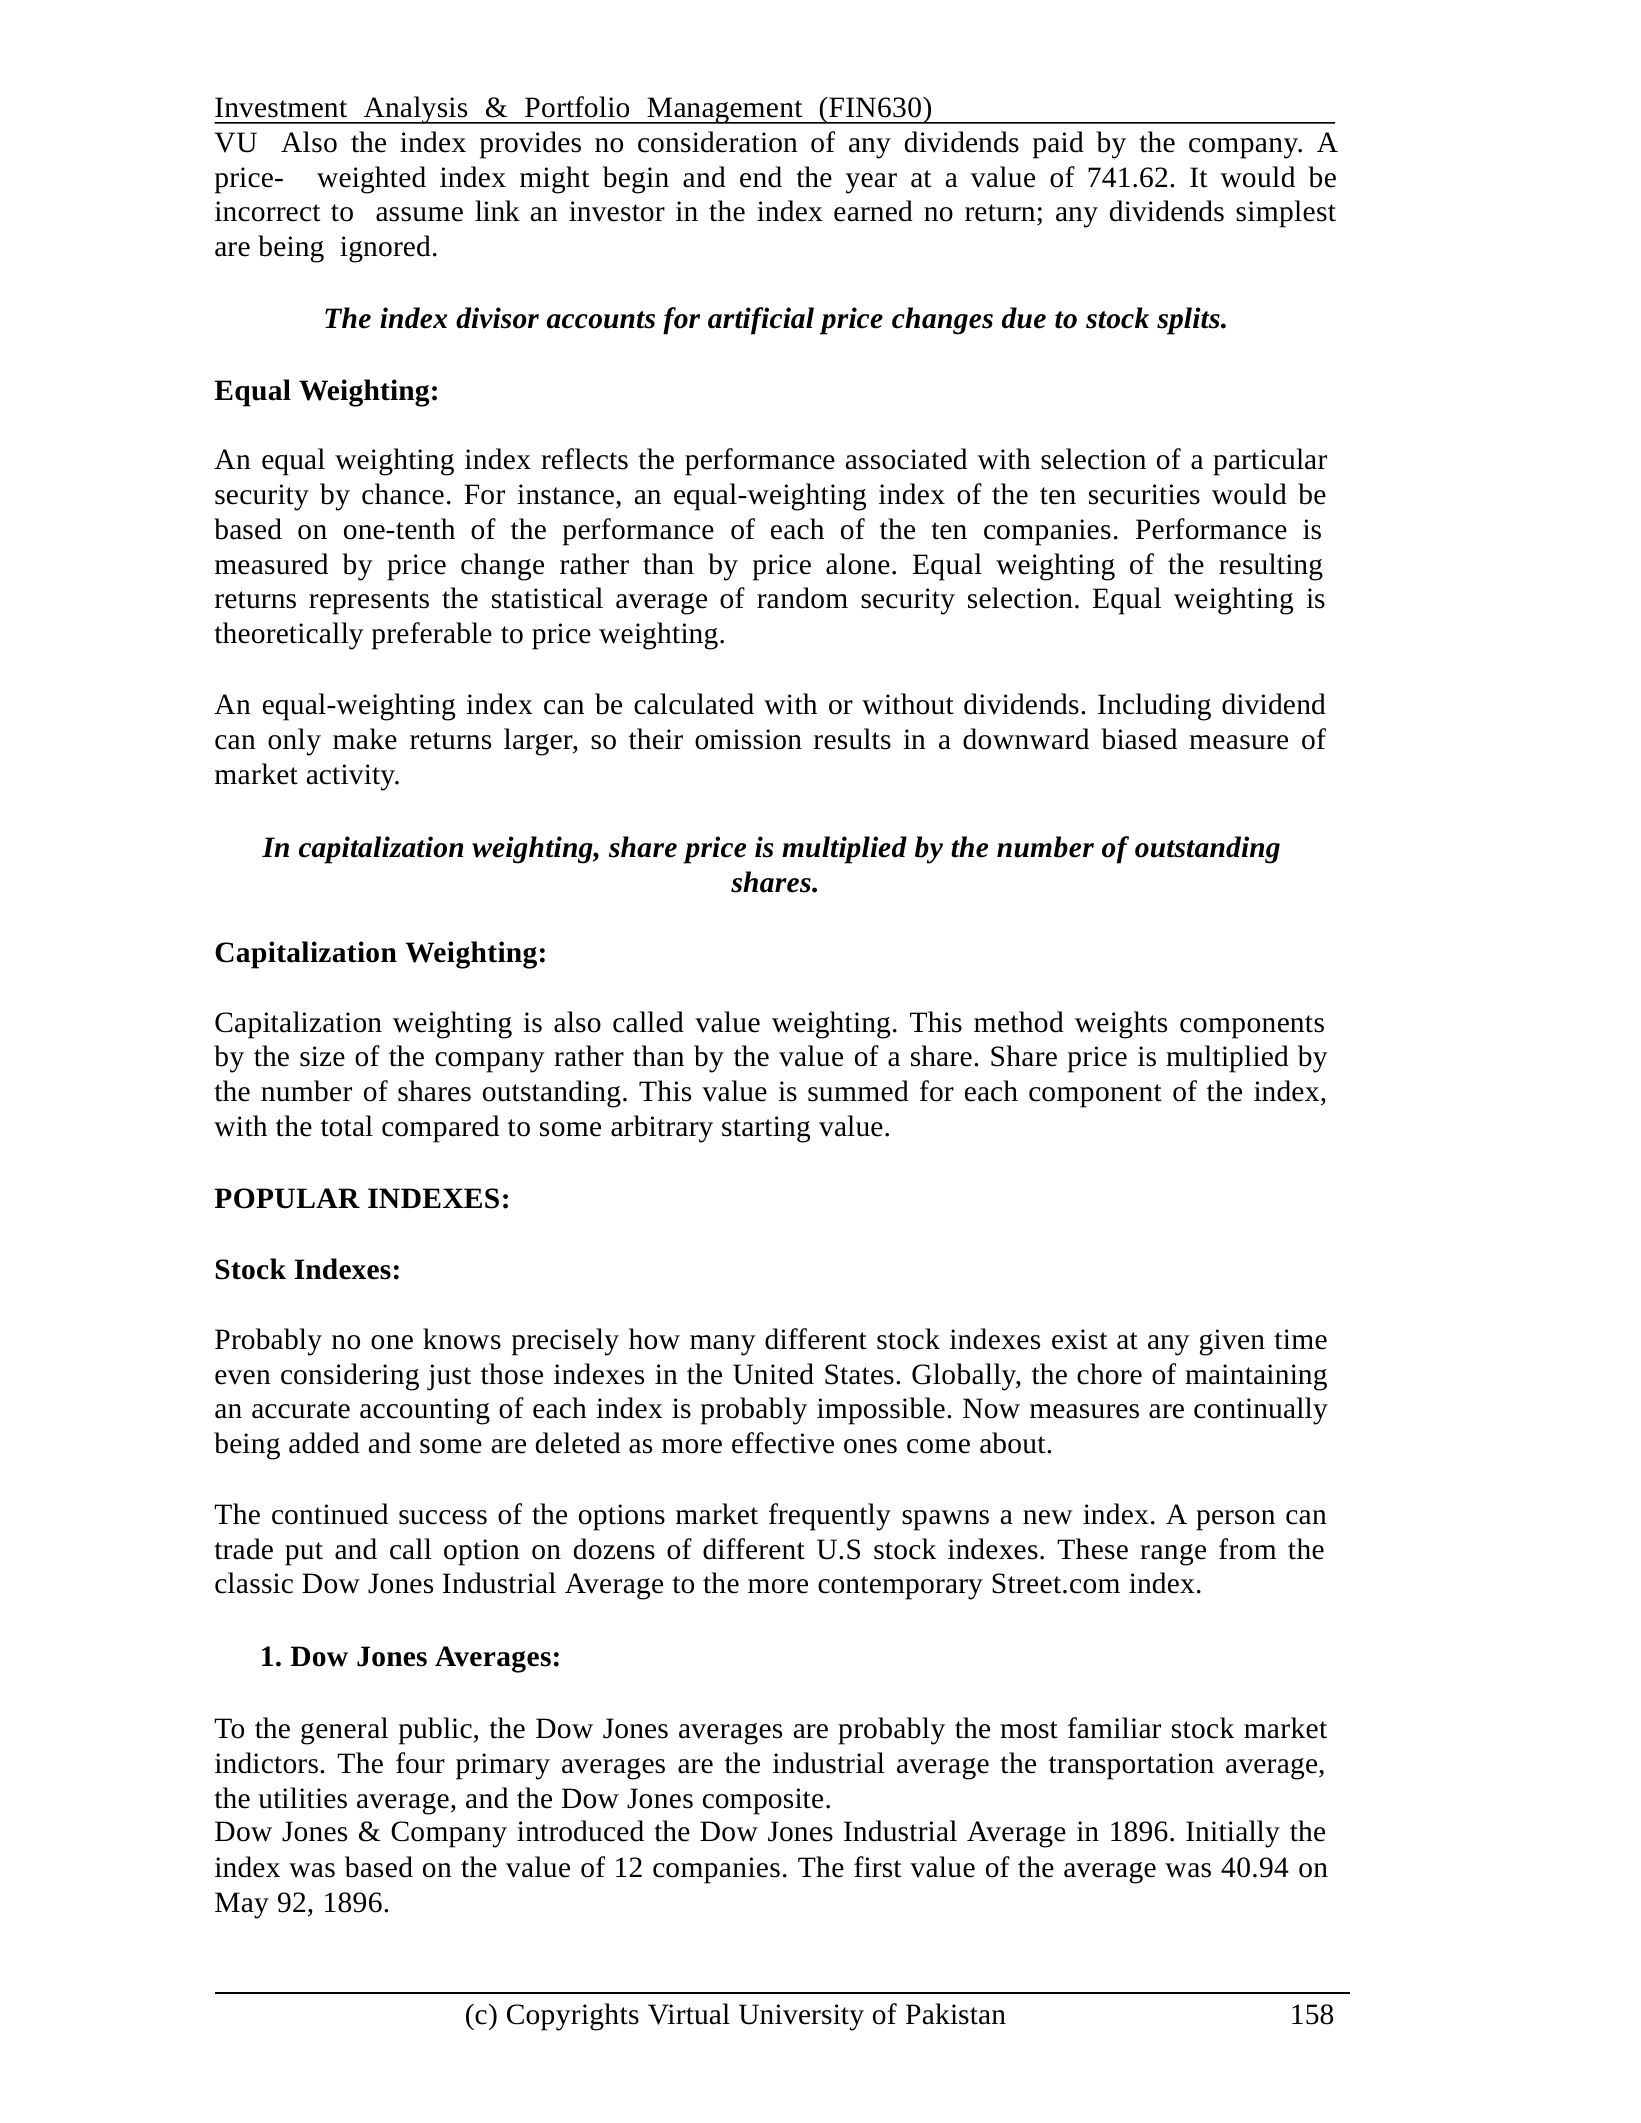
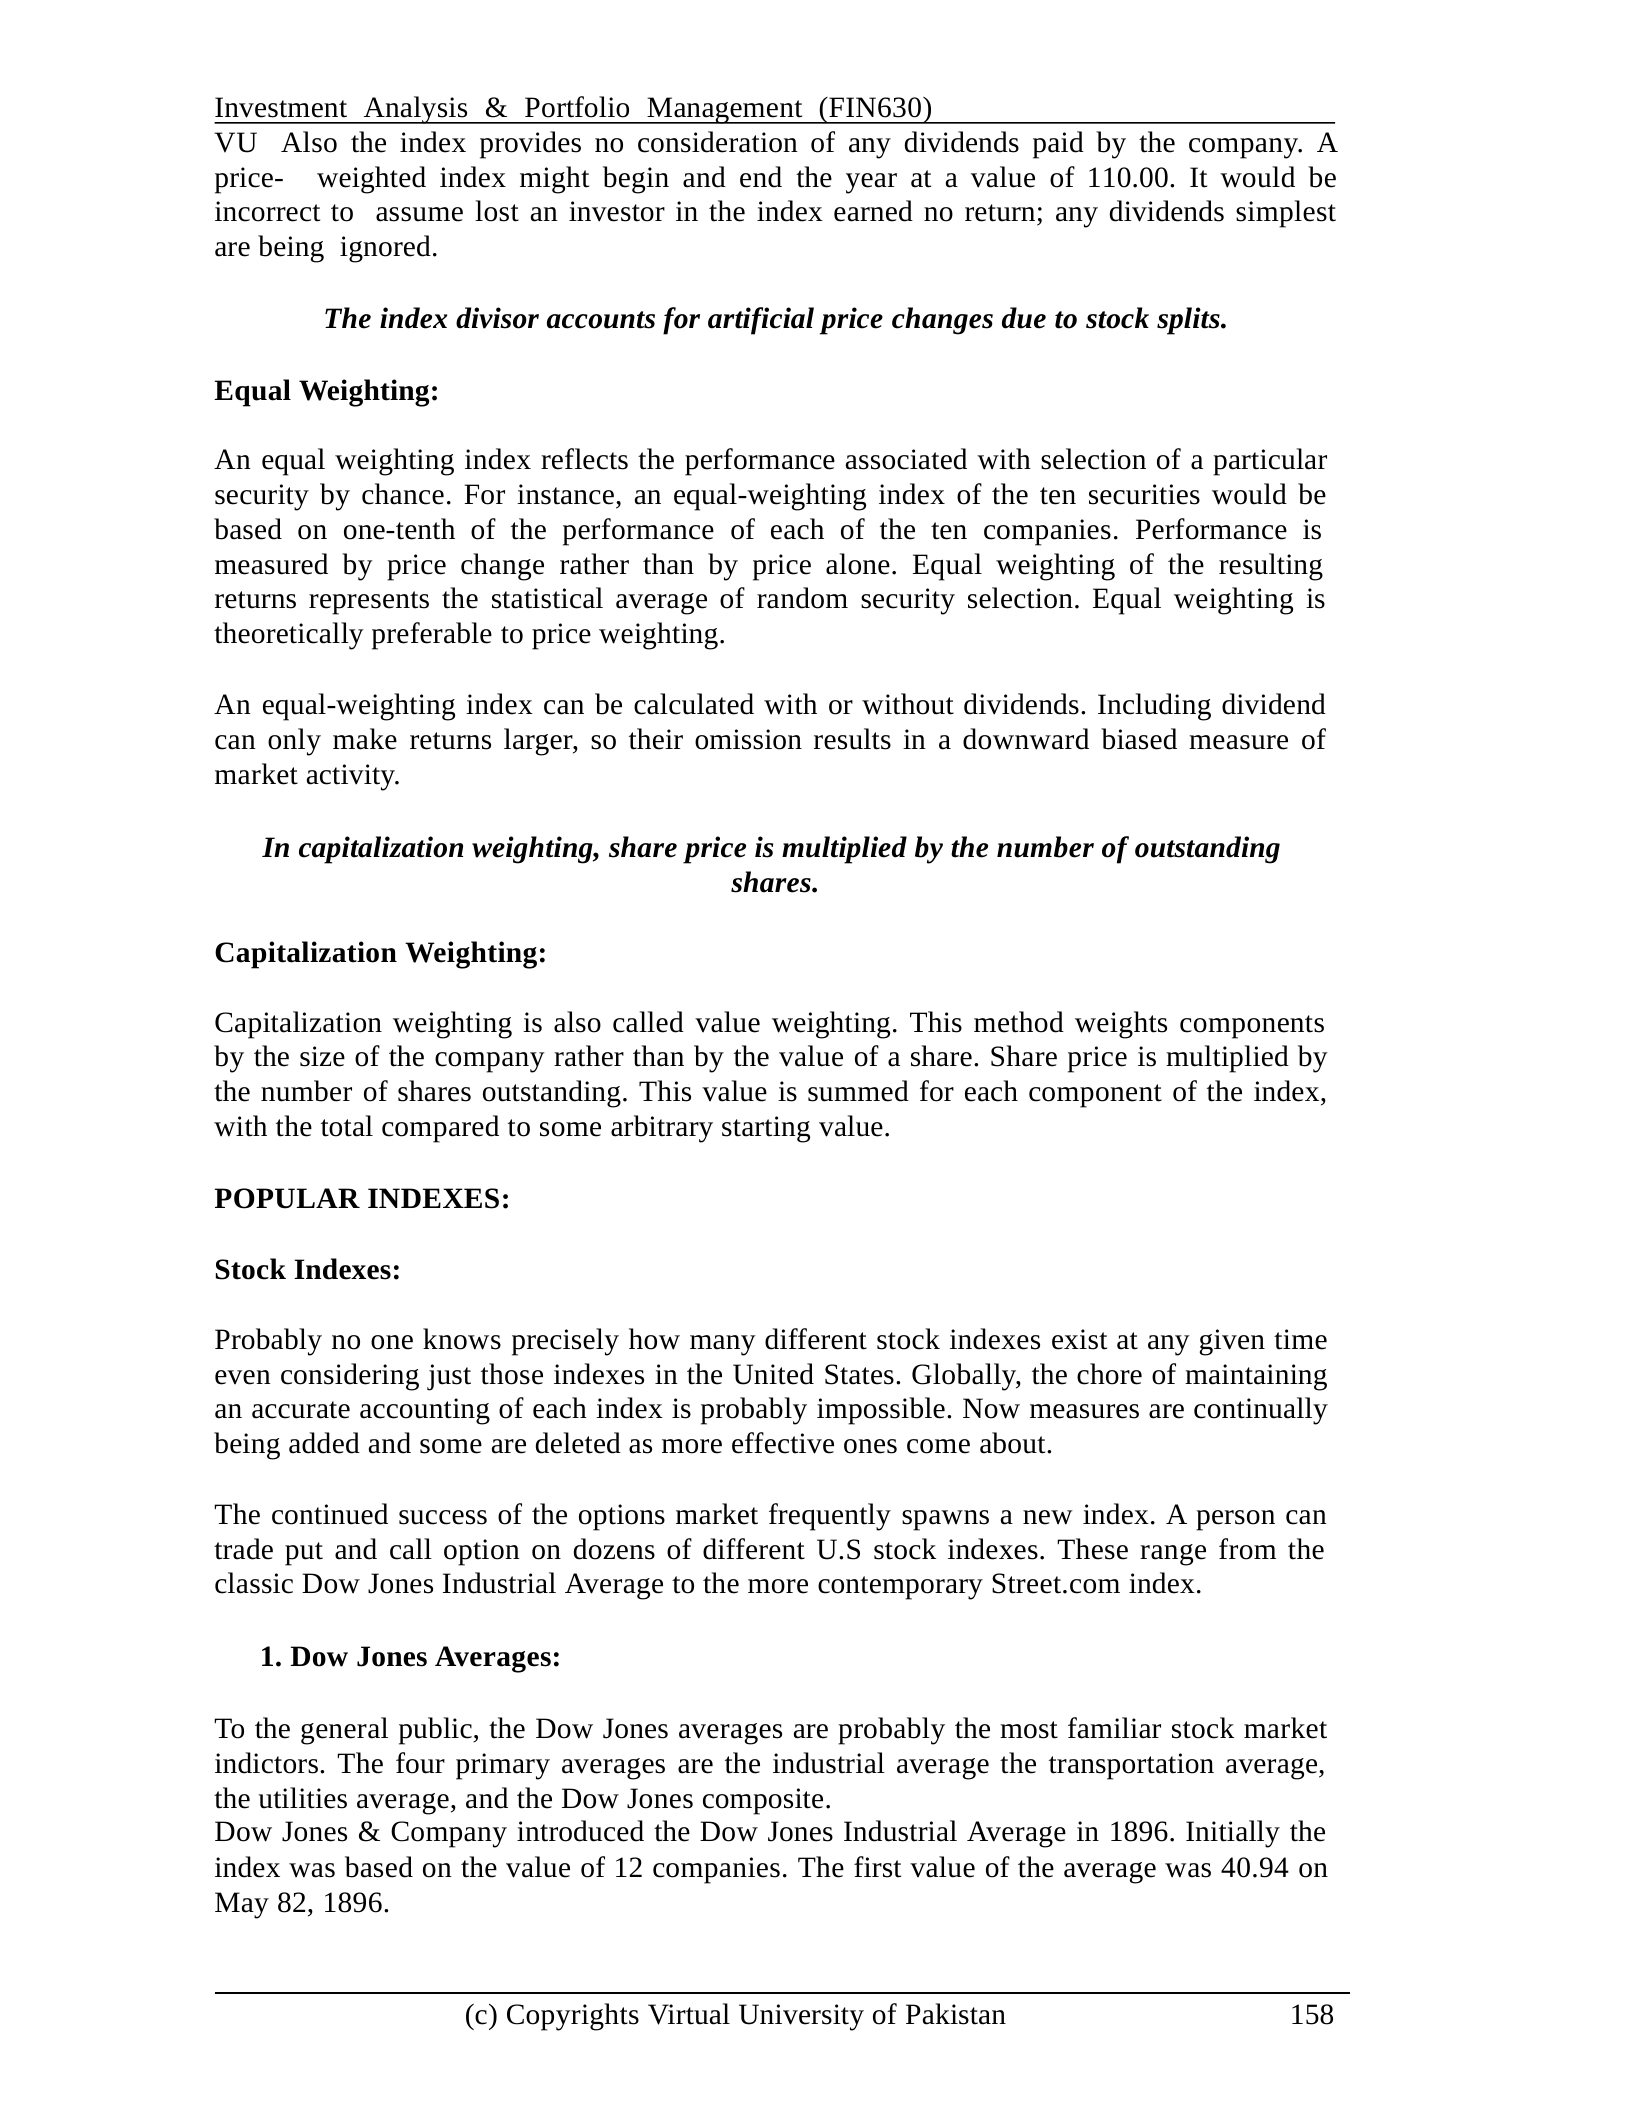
741.62: 741.62 -> 110.00
link: link -> lost
92: 92 -> 82
